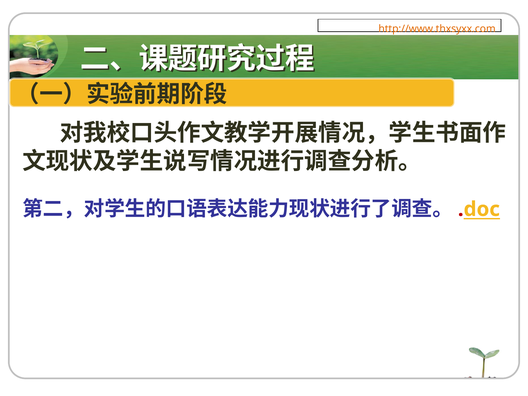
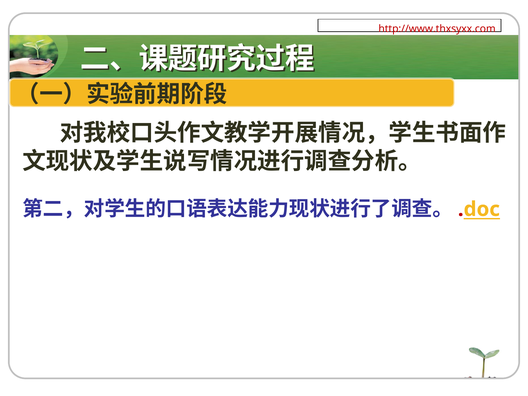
http://www.thxsyxx.com colour: orange -> red
